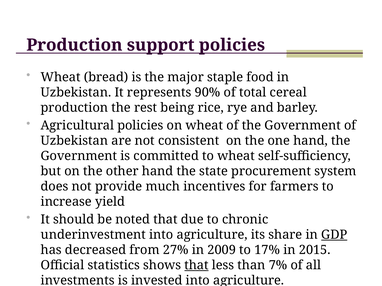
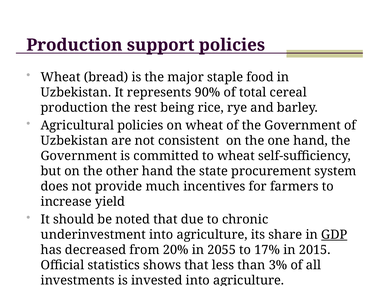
27%: 27% -> 20%
2009: 2009 -> 2055
that at (197, 266) underline: present -> none
7%: 7% -> 3%
